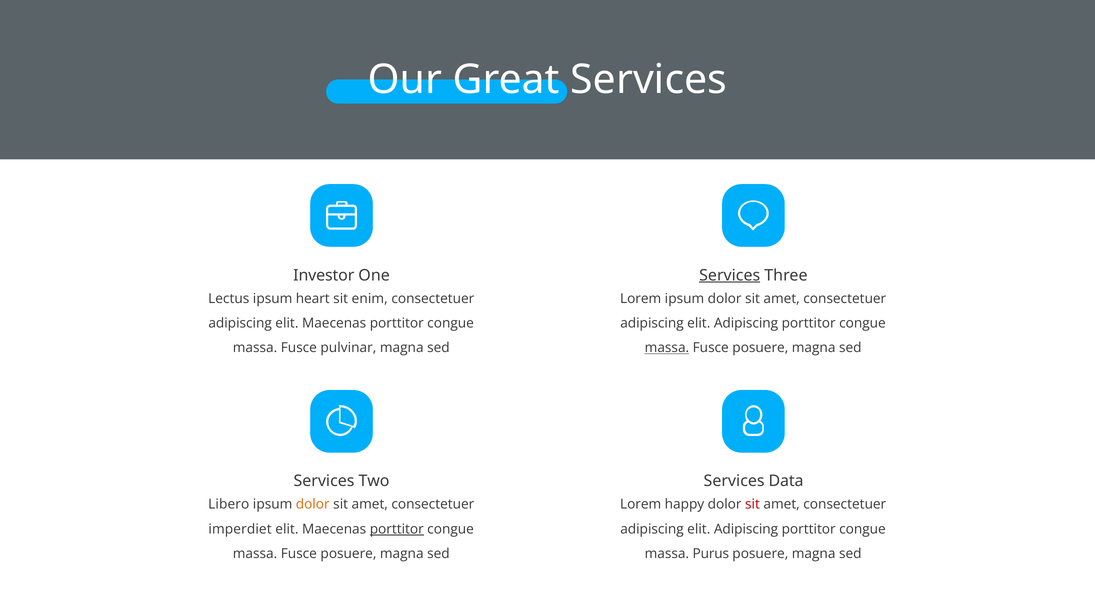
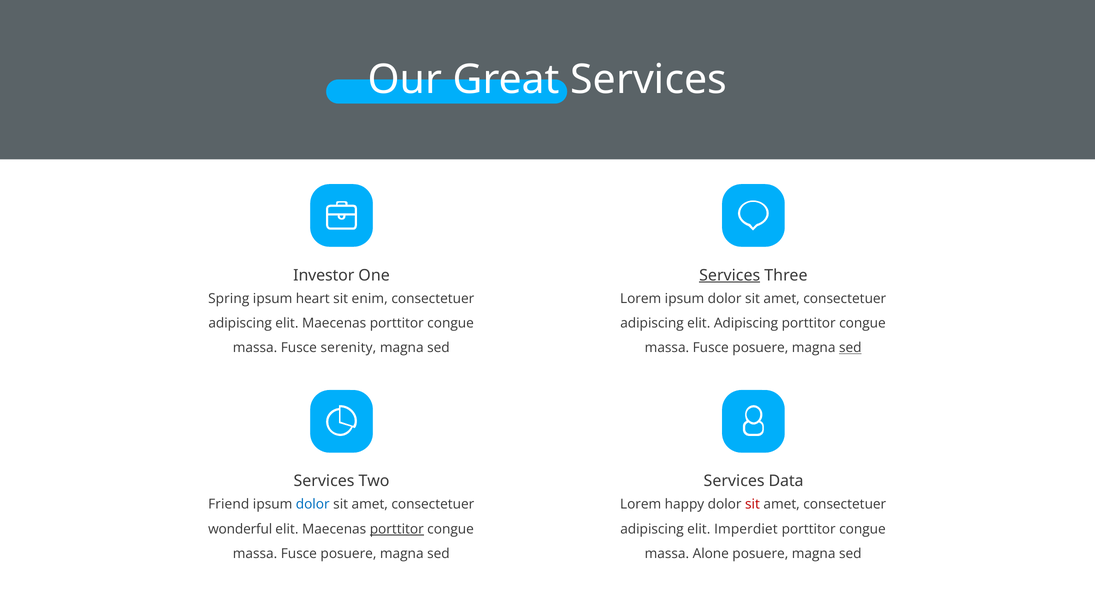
Lectus: Lectus -> Spring
pulvinar: pulvinar -> serenity
massa at (667, 348) underline: present -> none
sed at (850, 348) underline: none -> present
Libero: Libero -> Friend
dolor at (313, 504) colour: orange -> blue
imperdiet: imperdiet -> wonderful
Adipiscing at (746, 529): Adipiscing -> Imperdiet
Purus: Purus -> Alone
